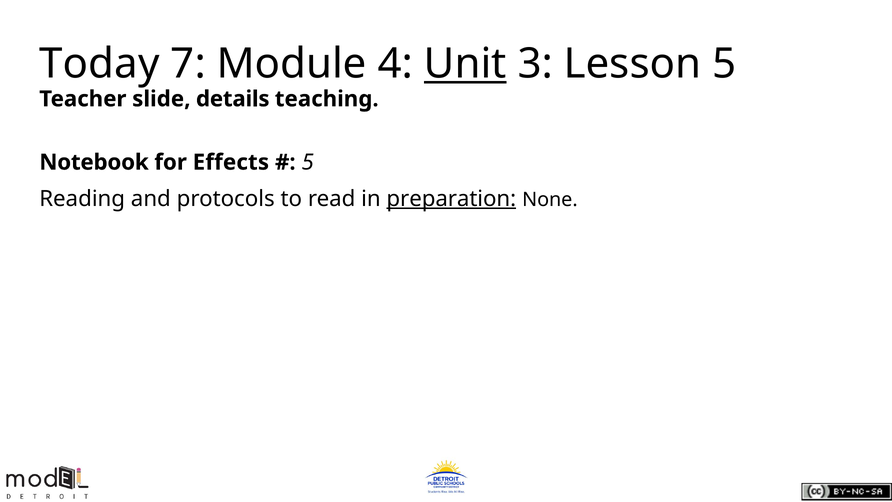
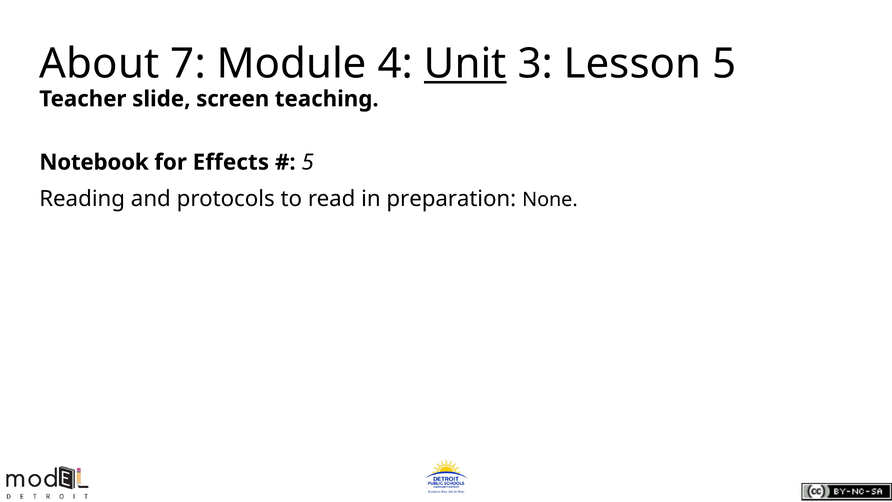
Today: Today -> About
details: details -> screen
preparation underline: present -> none
